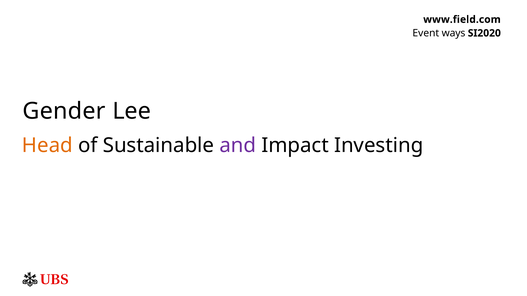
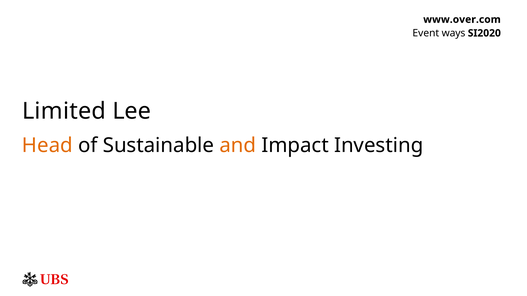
www.field.com: www.field.com -> www.over.com
Gender: Gender -> Limited
and colour: purple -> orange
